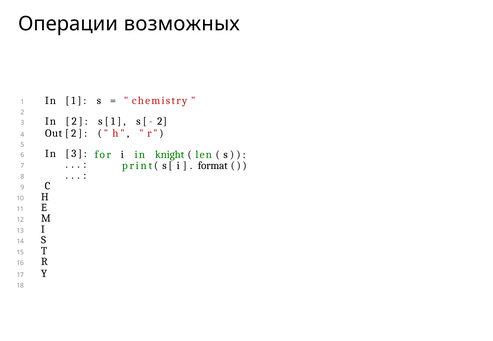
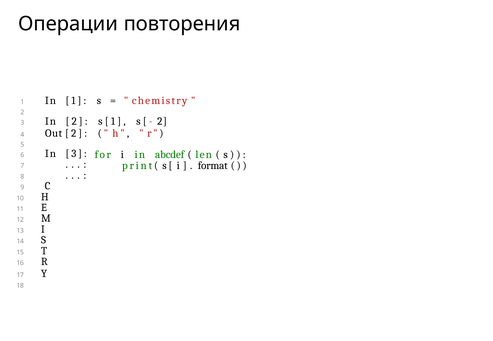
возможных: возможных -> повторения
knight: knight -> abcdef
